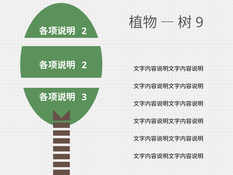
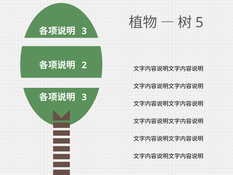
9: 9 -> 5
2 at (84, 31): 2 -> 3
